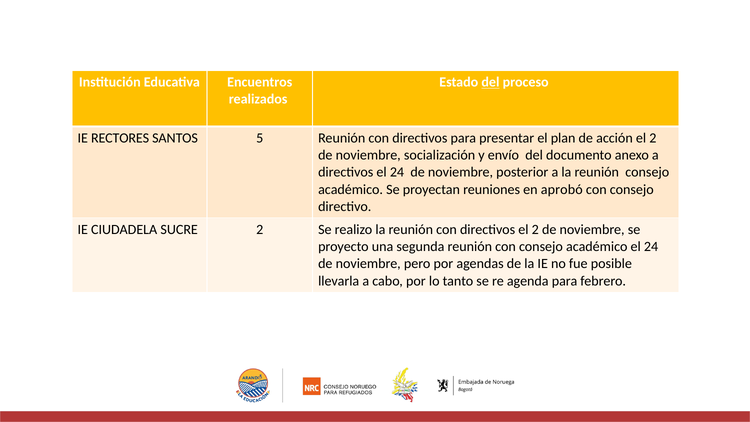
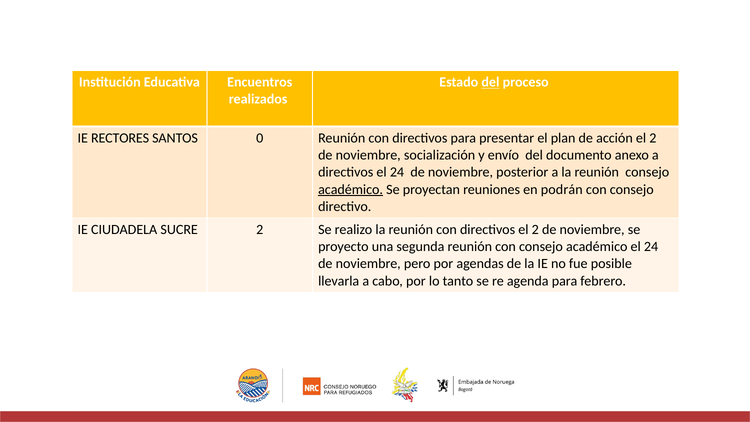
5: 5 -> 0
académico at (351, 189) underline: none -> present
aprobó: aprobó -> podrán
